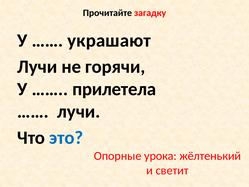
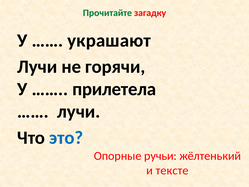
Прочитайте colour: black -> green
урока: урока -> ручьи
светит: светит -> тексте
